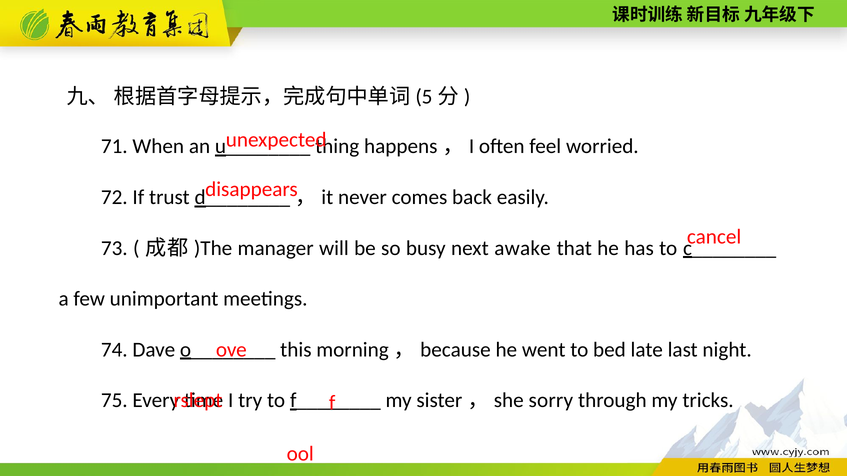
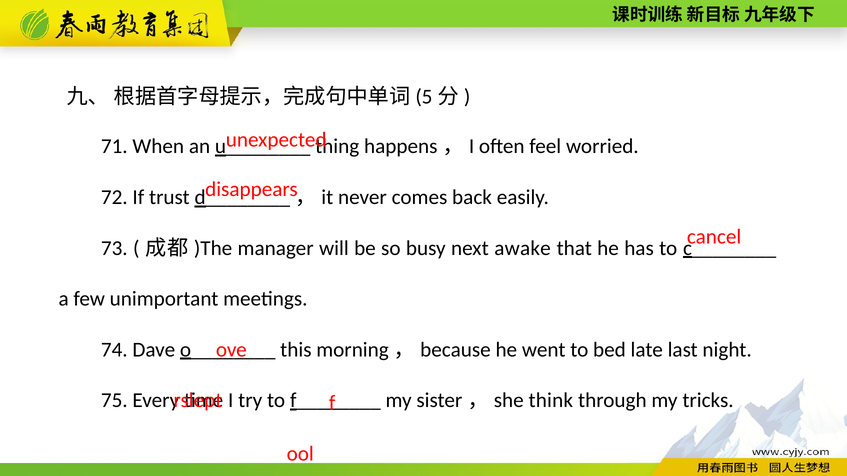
sorry: sorry -> think
